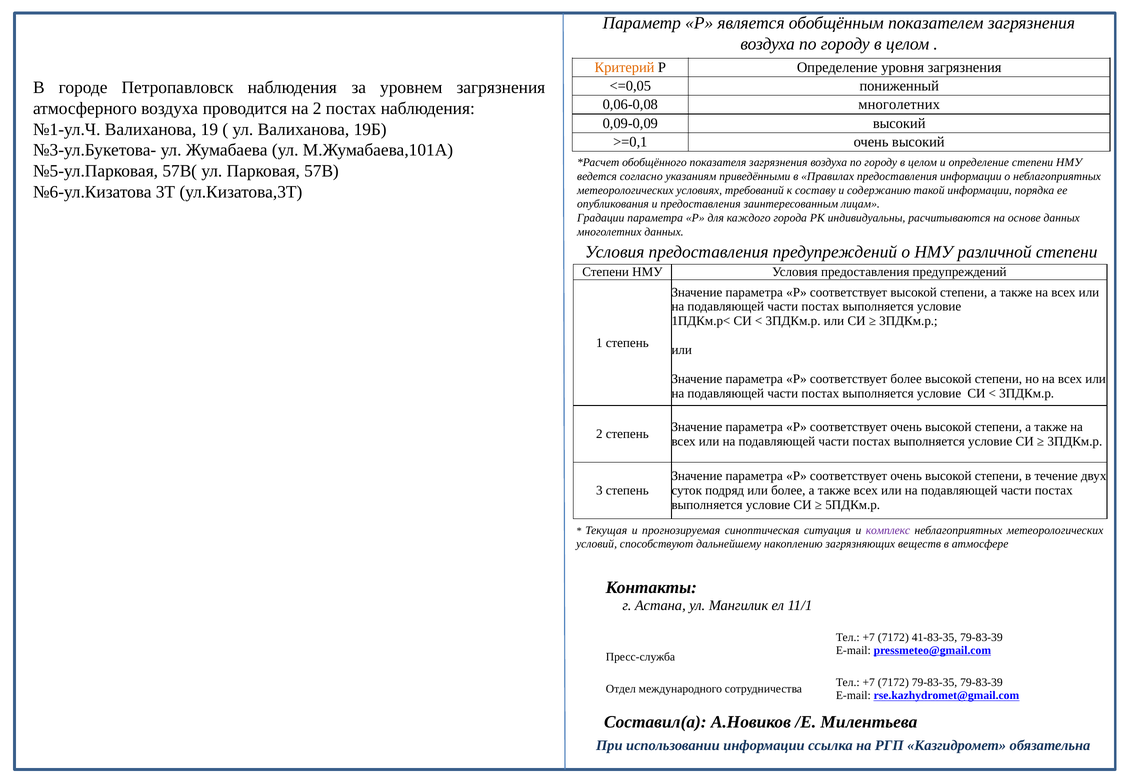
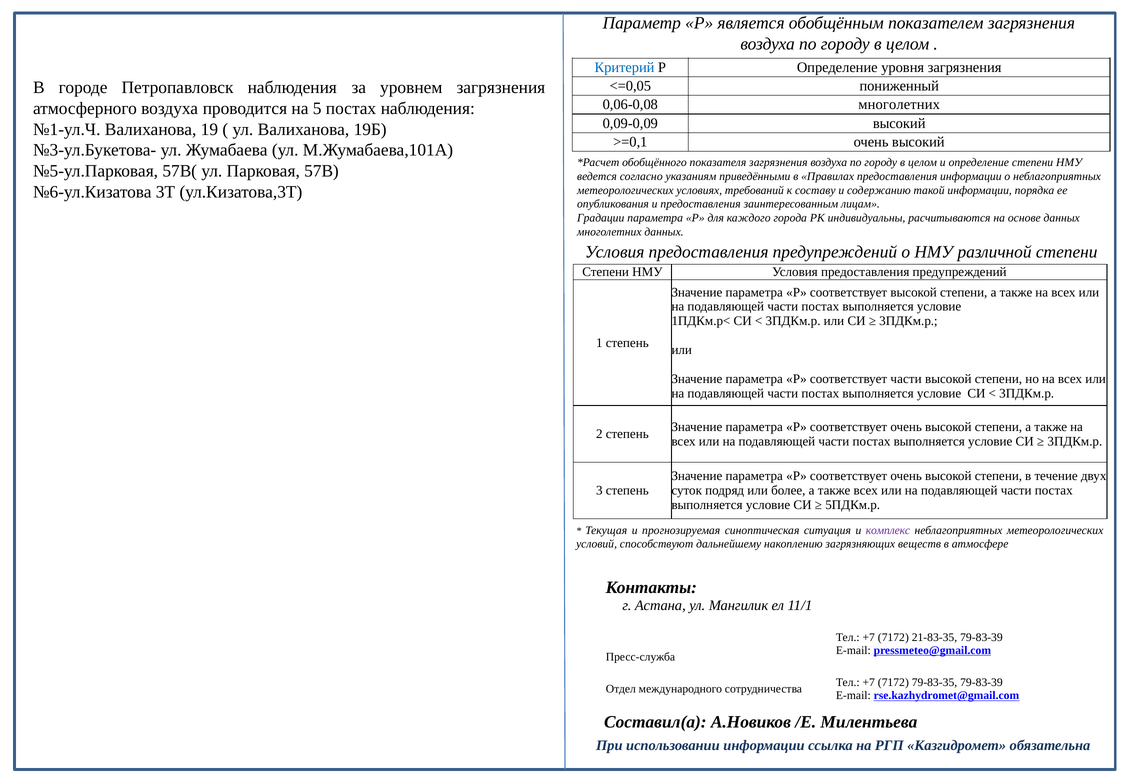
Критерий colour: orange -> blue
на 2: 2 -> 5
соответствует более: более -> части
41-83-35: 41-83-35 -> 21-83-35
